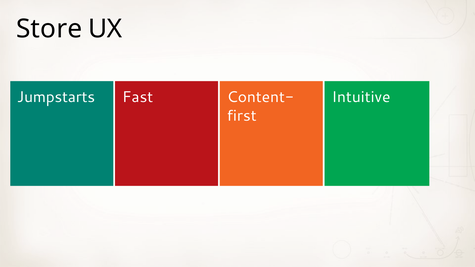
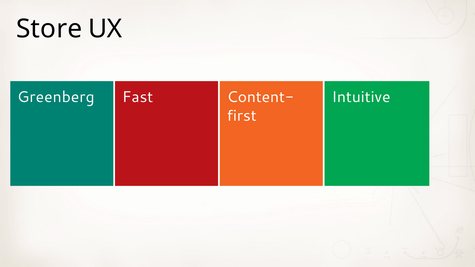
Jumpstarts: Jumpstarts -> Greenberg
